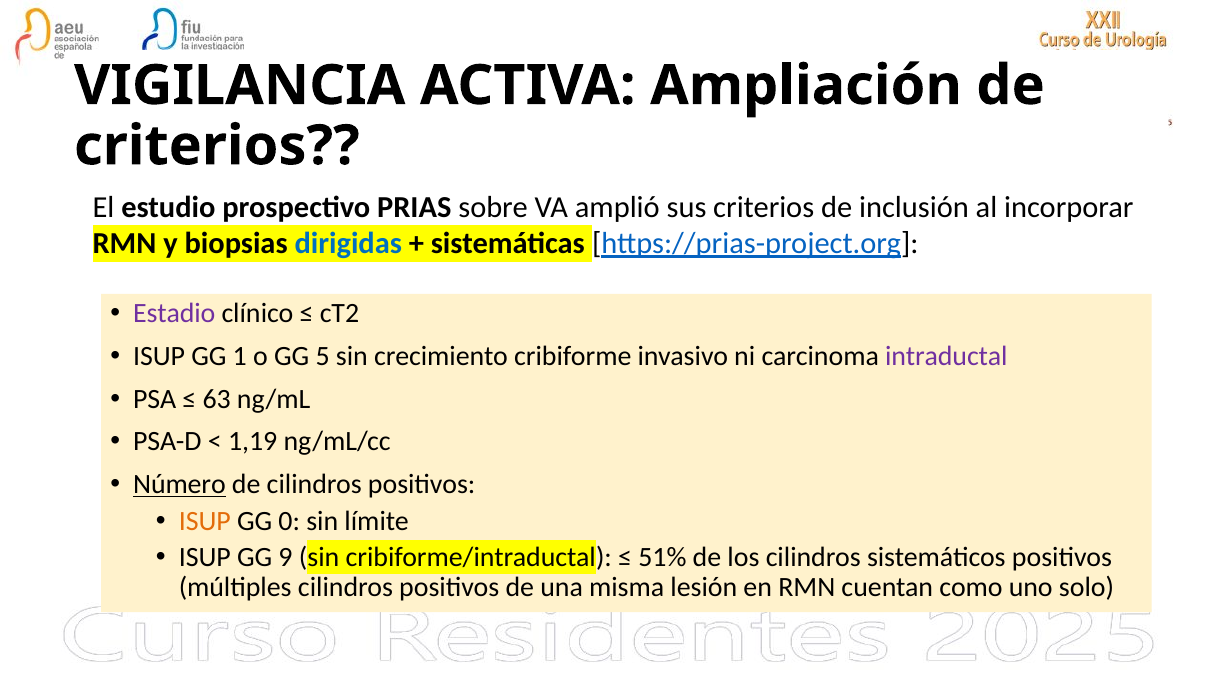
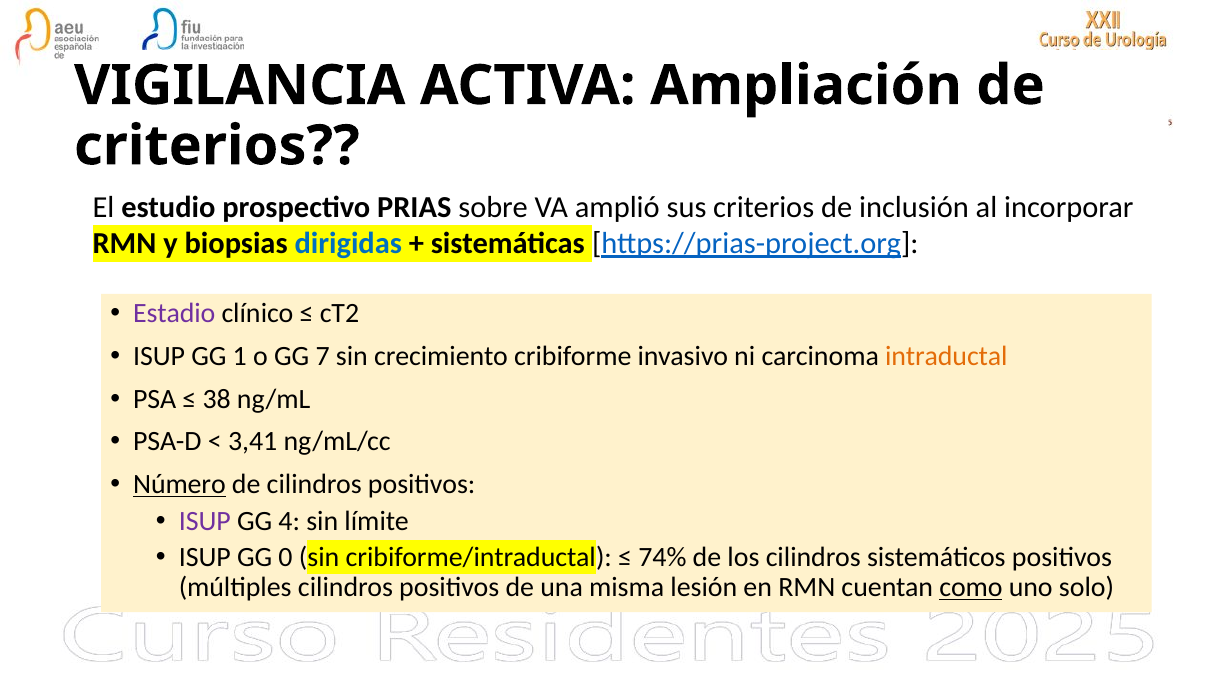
5: 5 -> 7
intraductal colour: purple -> orange
63: 63 -> 38
1,19: 1,19 -> 3,41
ISUP at (205, 521) colour: orange -> purple
0: 0 -> 4
9: 9 -> 0
51%: 51% -> 74%
como underline: none -> present
